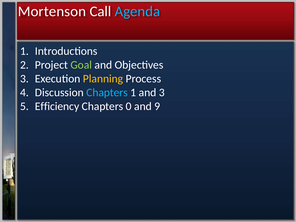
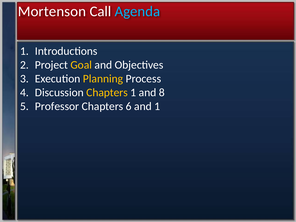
Goal colour: light green -> yellow
Chapters at (107, 93) colour: light blue -> yellow
and 3: 3 -> 8
Efficiency: Efficiency -> Professor
0: 0 -> 6
and 9: 9 -> 1
